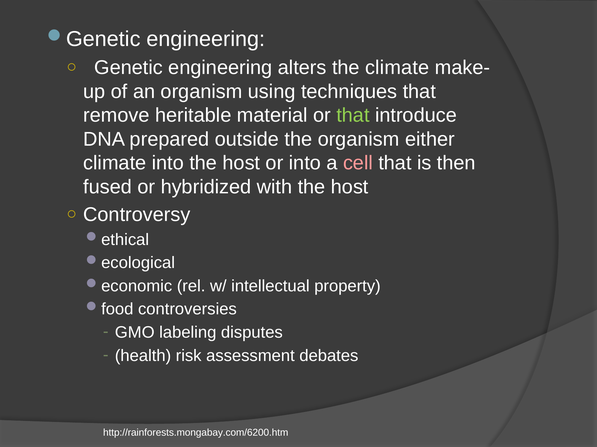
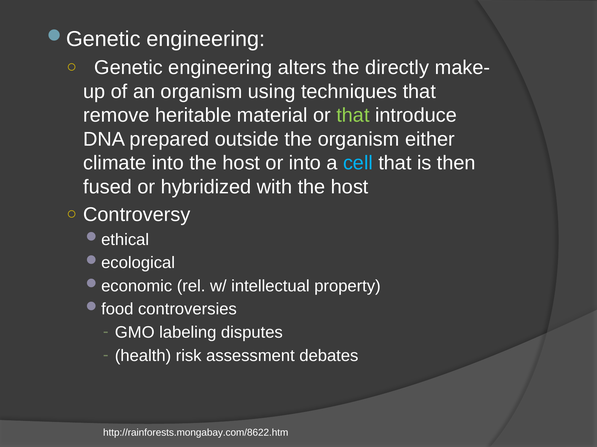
the climate: climate -> directly
cell colour: pink -> light blue
http://rainforests.mongabay.com/6200.htm: http://rainforests.mongabay.com/6200.htm -> http://rainforests.mongabay.com/8622.htm
